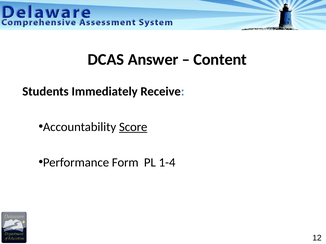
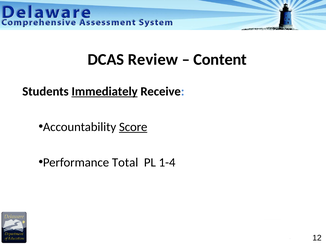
Answer: Answer -> Review
Immediately underline: none -> present
Form: Form -> Total
